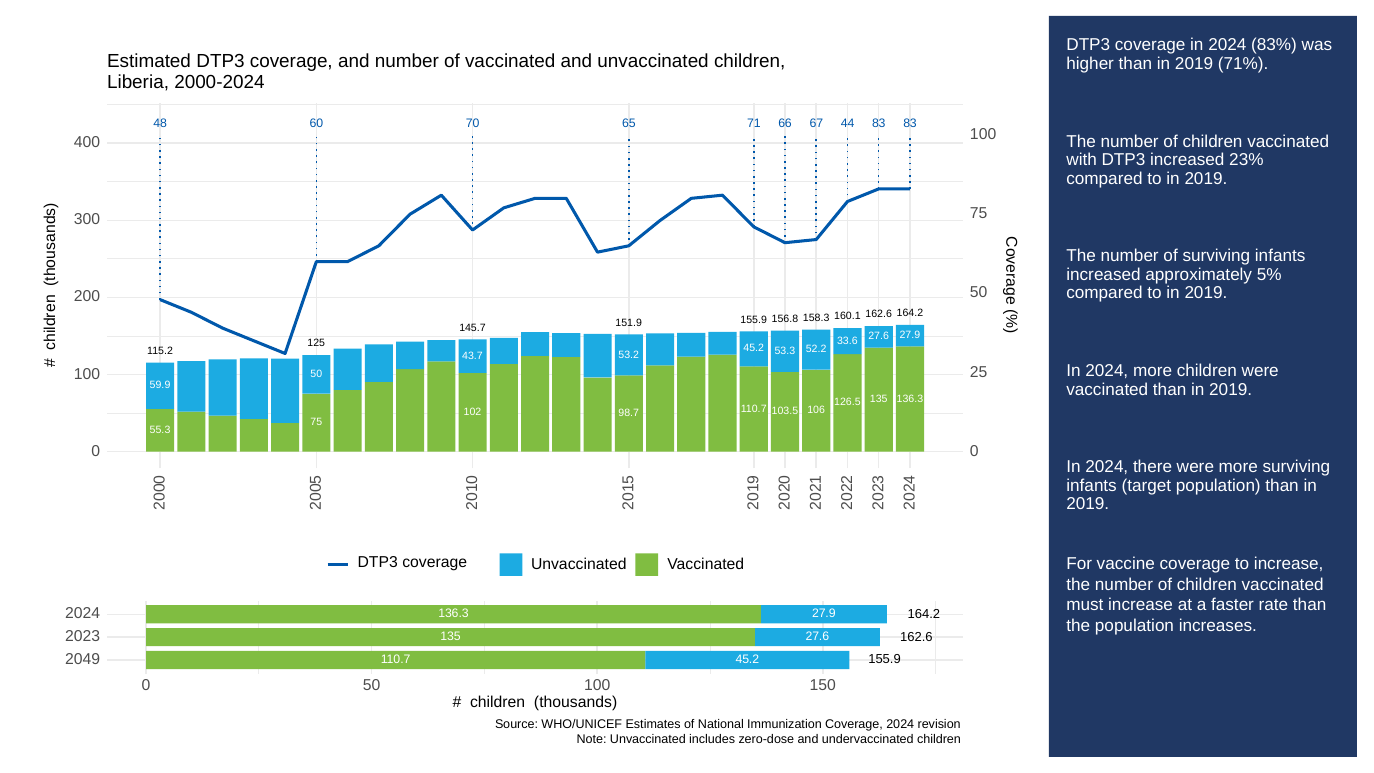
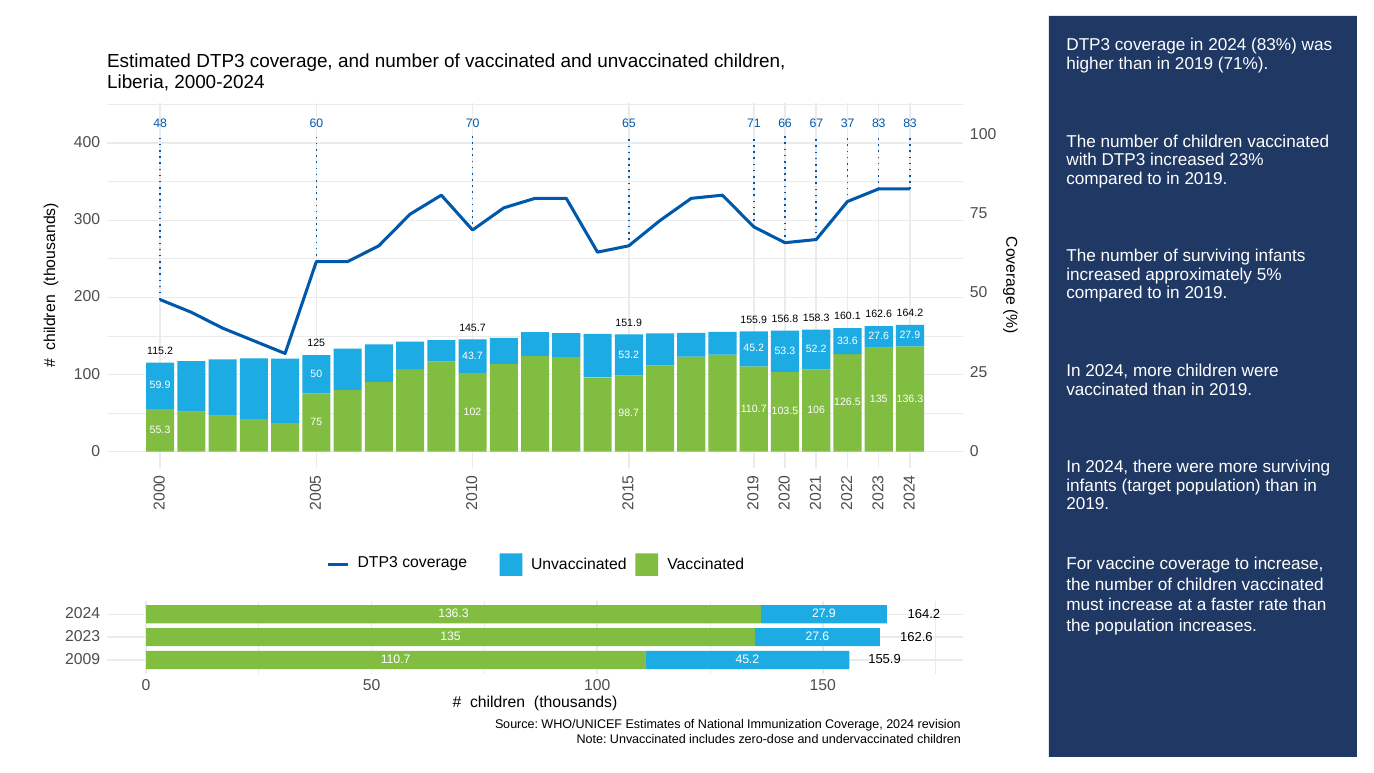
44: 44 -> 37
2049: 2049 -> 2009
